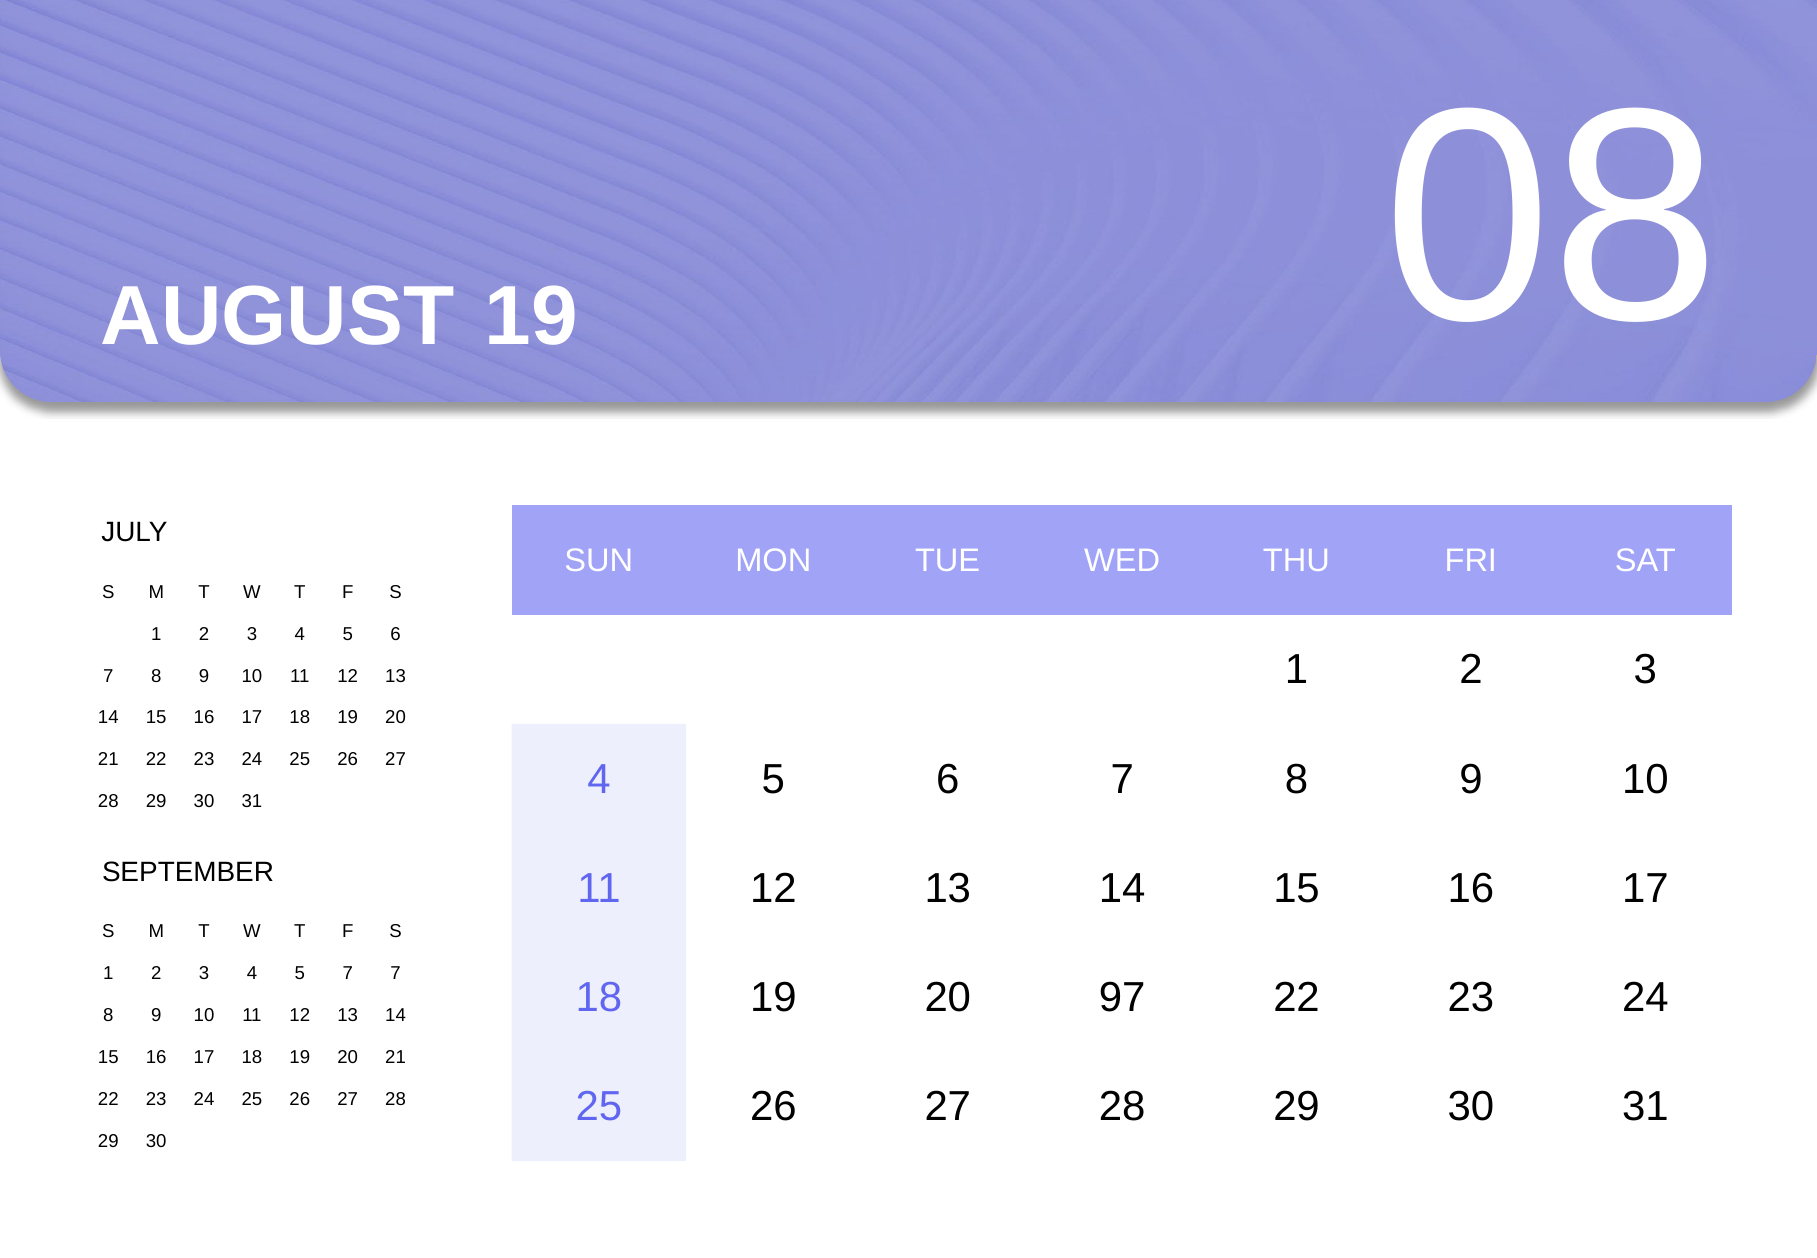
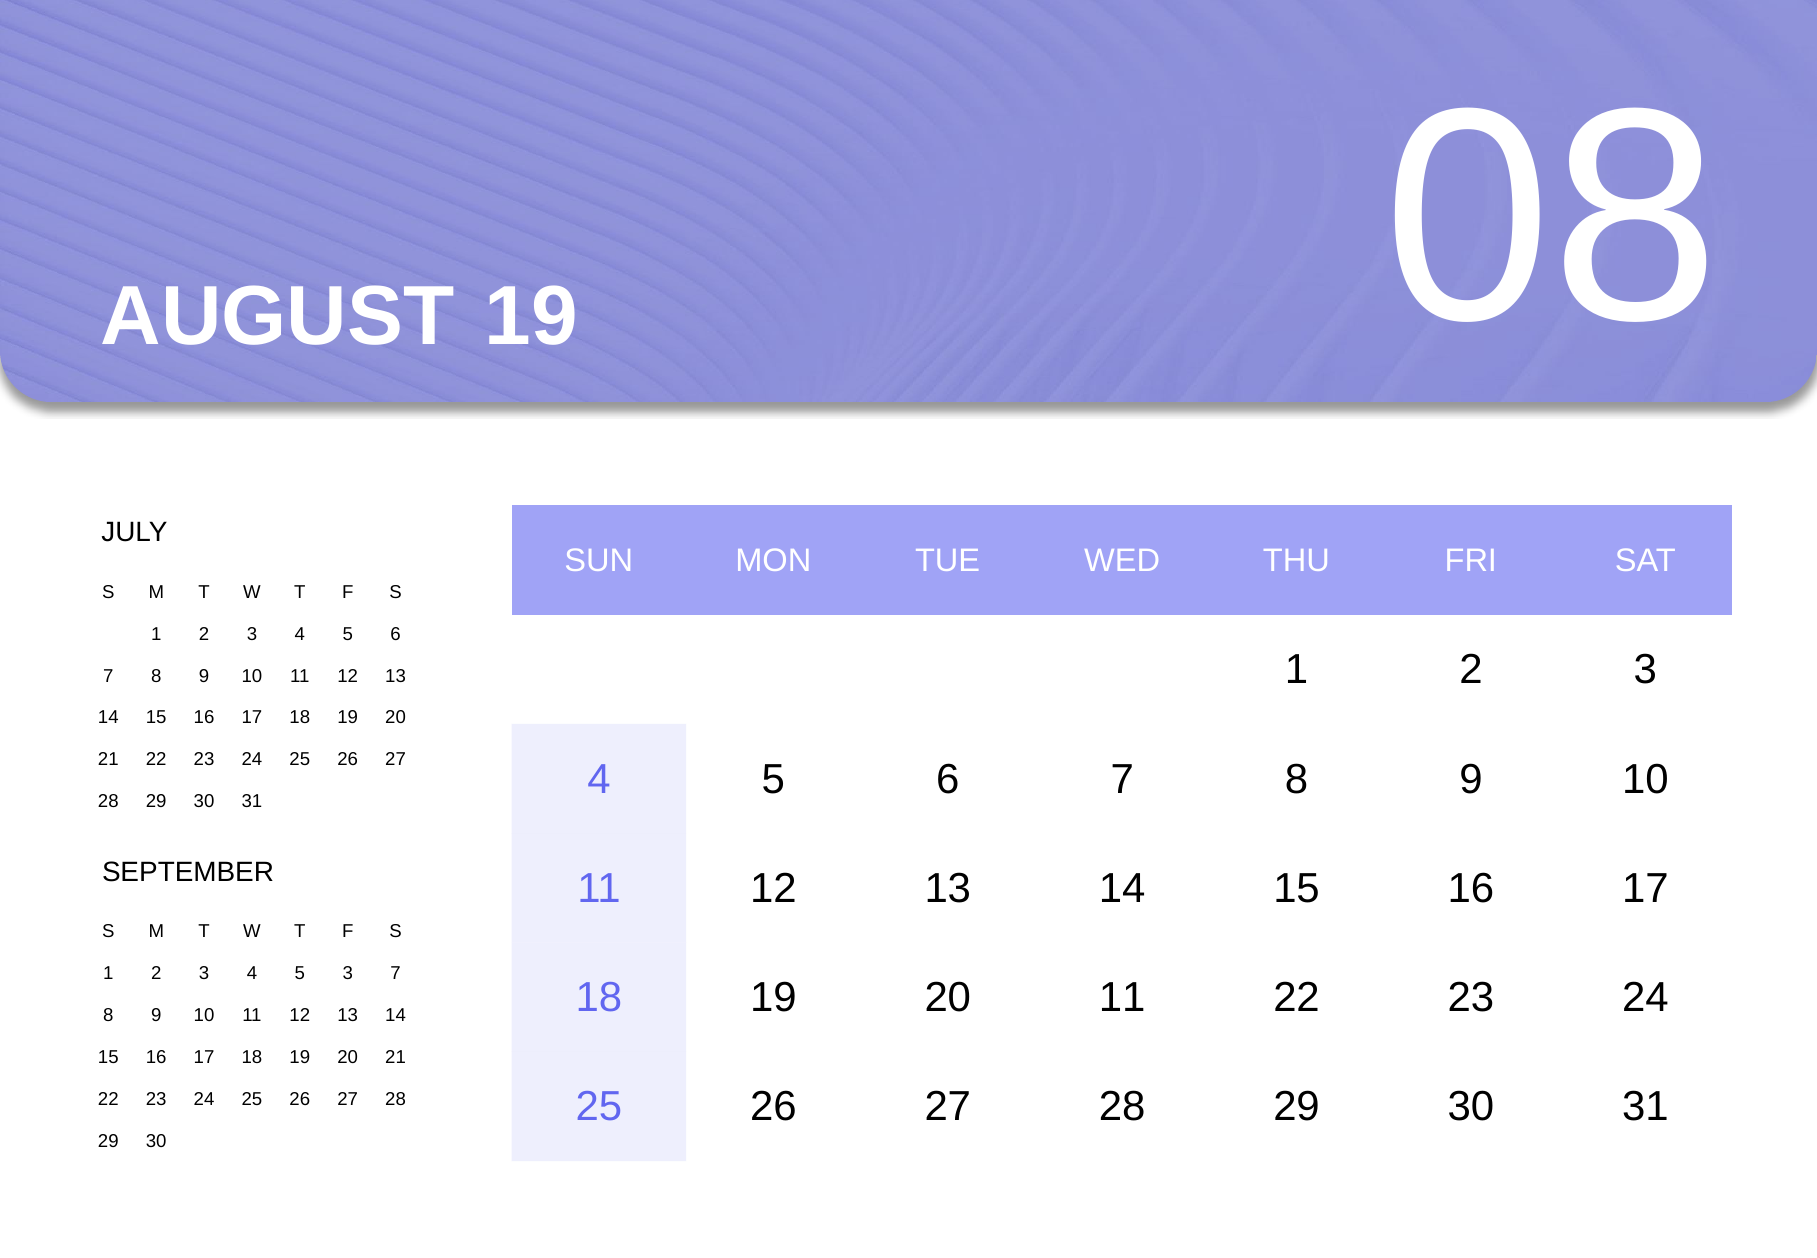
5 7: 7 -> 3
20 97: 97 -> 11
